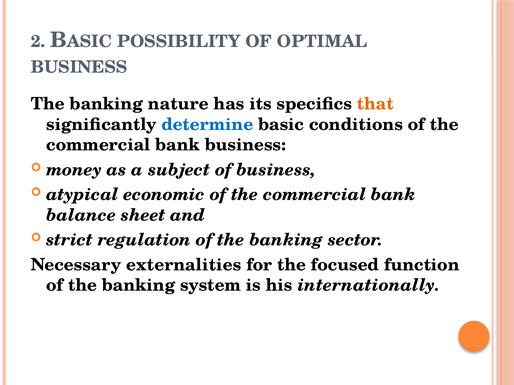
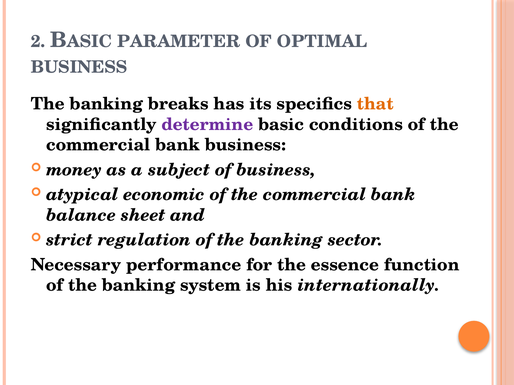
POSSIBILITY: POSSIBILITY -> PARAMETER
nature: nature -> breaks
determine colour: blue -> purple
externalities: externalities -> performance
focused: focused -> essence
